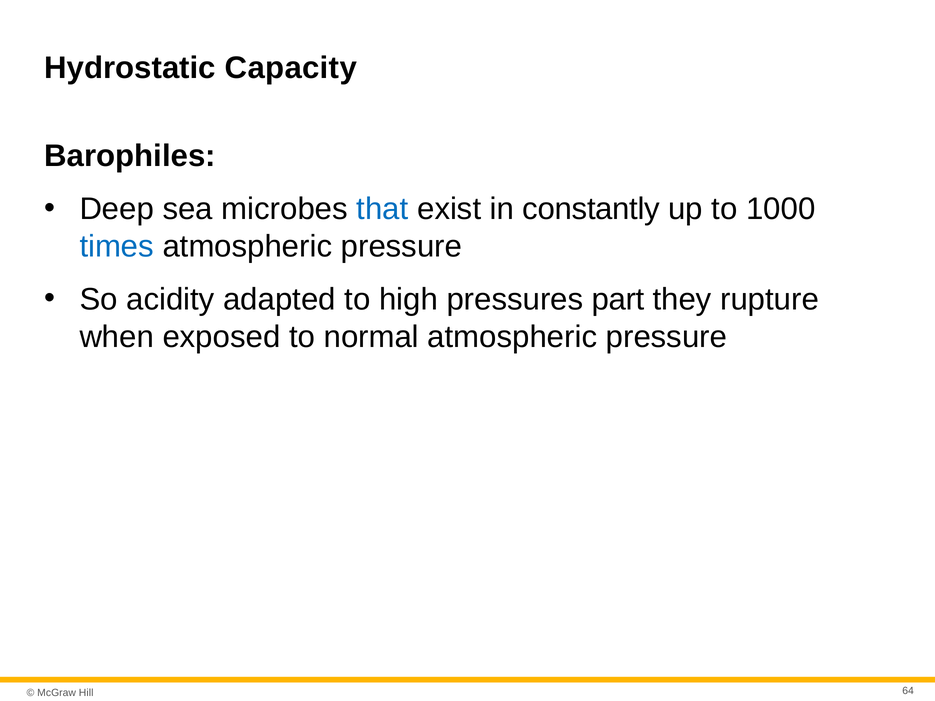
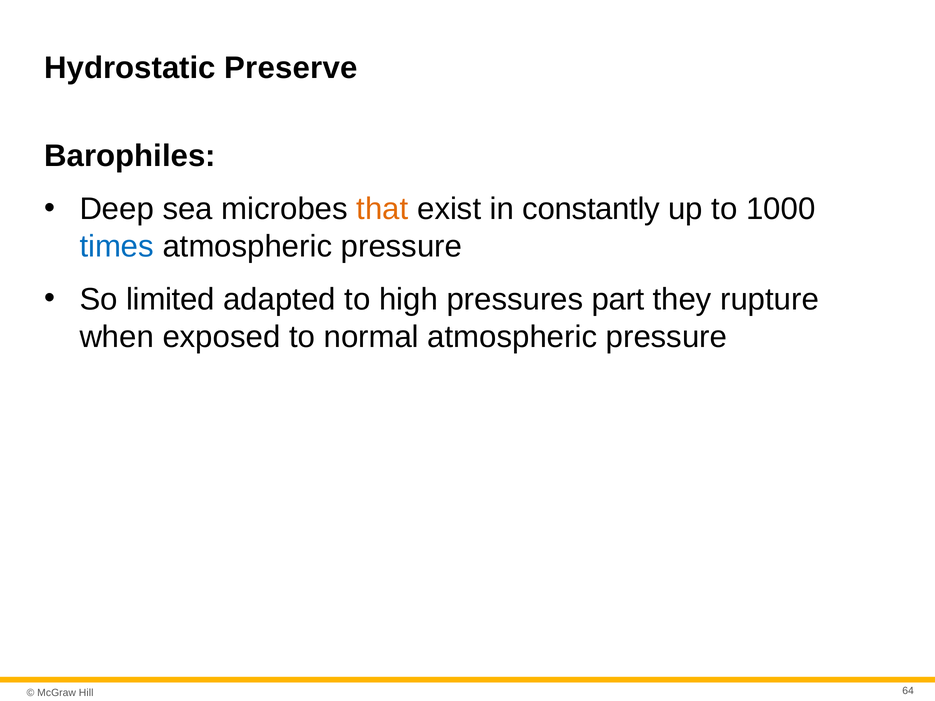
Capacity: Capacity -> Preserve
that colour: blue -> orange
acidity: acidity -> limited
